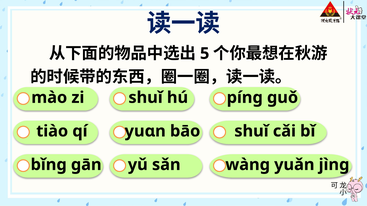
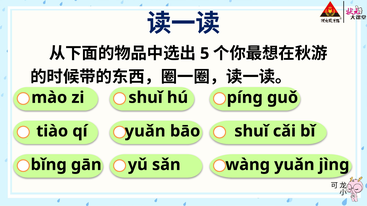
qí yuɑn: yuɑn -> yuǎn
